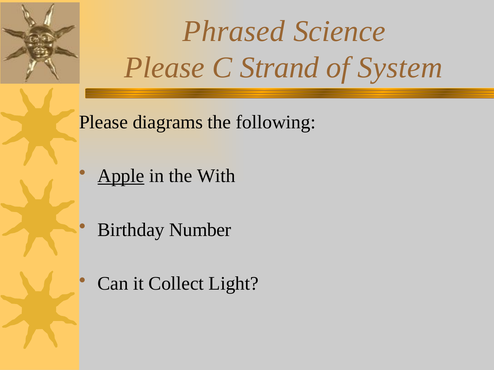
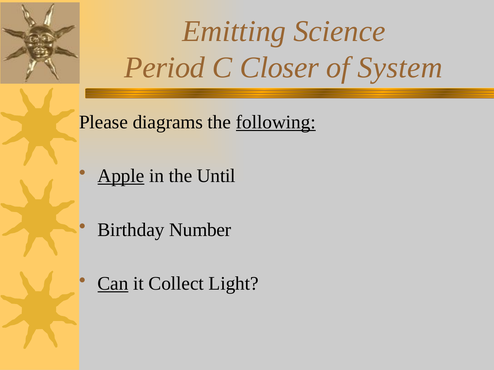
Phrased: Phrased -> Emitting
Please at (164, 68): Please -> Period
Strand: Strand -> Closer
following underline: none -> present
With: With -> Until
Can underline: none -> present
